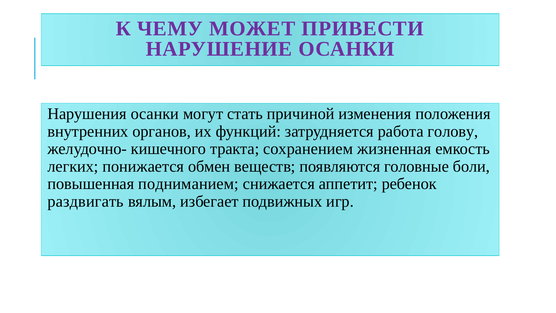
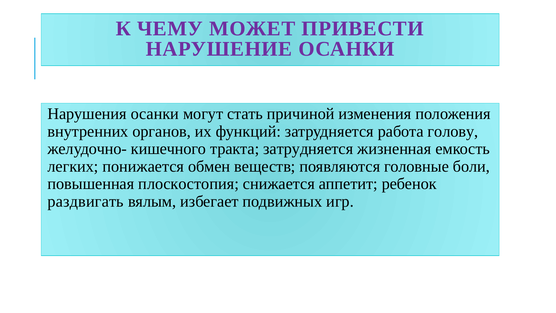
тракта сохранением: сохранением -> затрудняется
подниманием: подниманием -> плоскостопия
